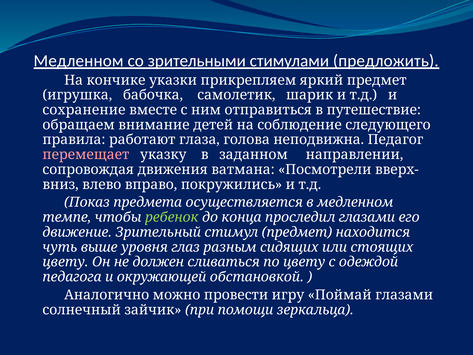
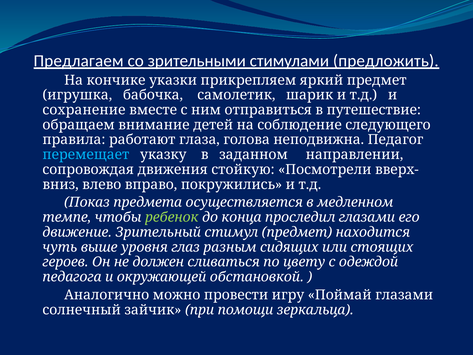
Медленном at (79, 61): Медленном -> Предлагаем
перемещает colour: pink -> light blue
ватмана: ватмана -> стойкую
цвету at (65, 262): цвету -> героев
